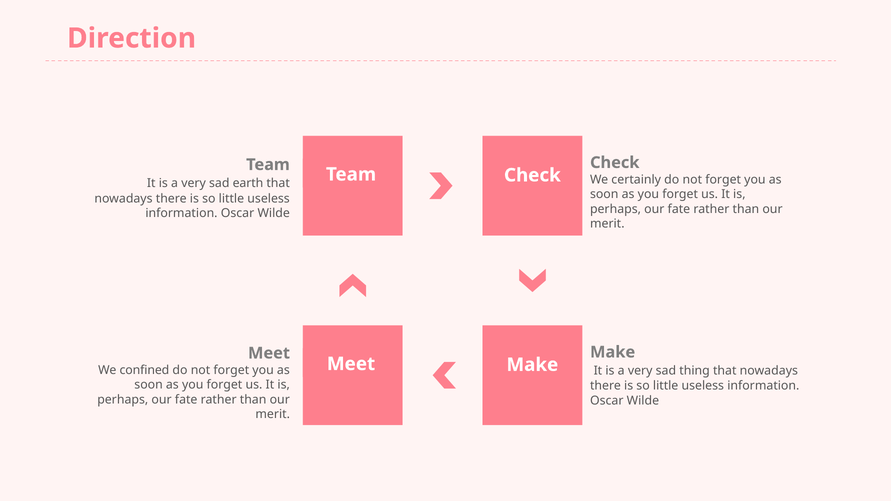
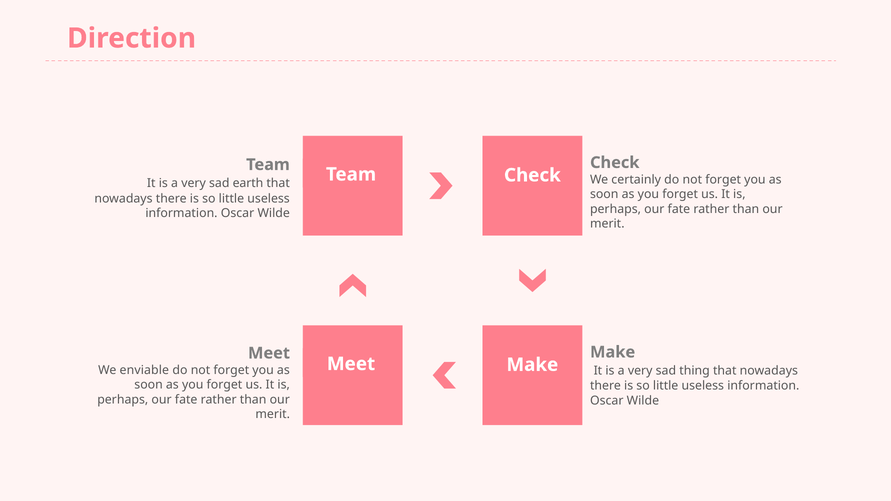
confined: confined -> enviable
